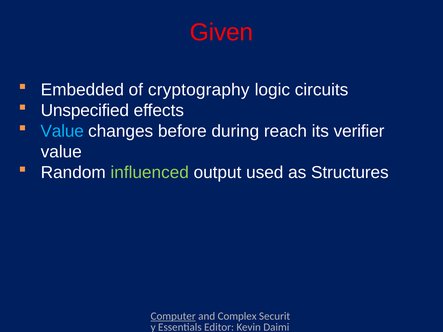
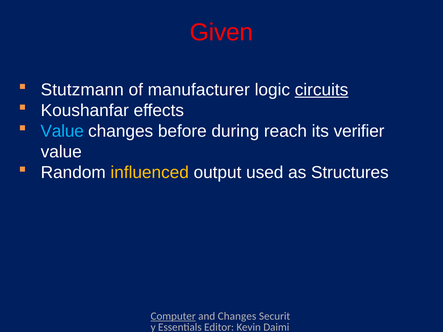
Embedded: Embedded -> Stutzmann
cryptography: cryptography -> manufacturer
circuits underline: none -> present
Unspecified: Unspecified -> Koushanfar
influenced colour: light green -> yellow
and Complex: Complex -> Changes
